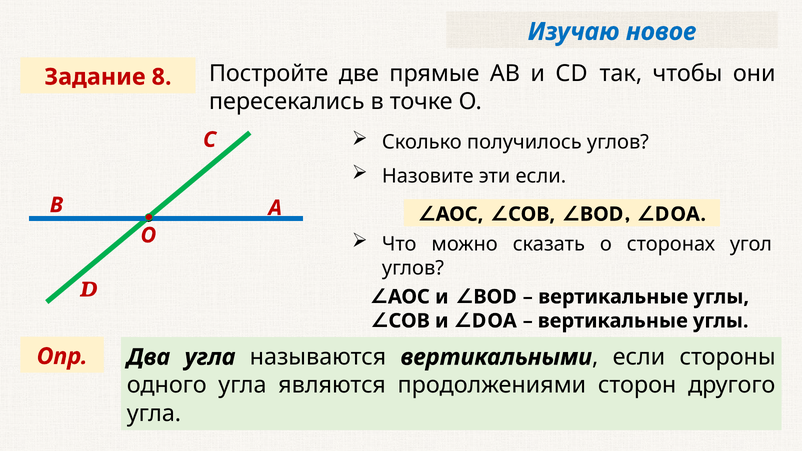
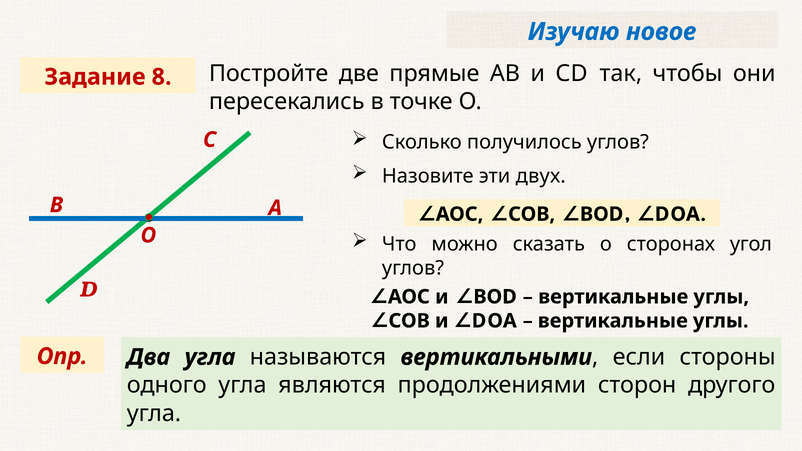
эти если: если -> двух
